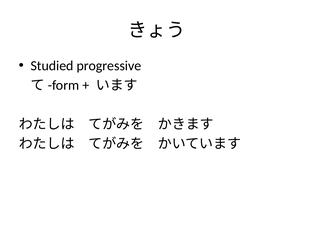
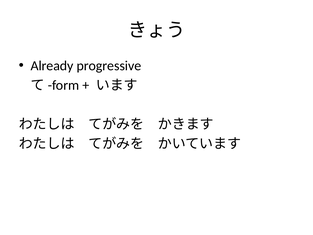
Studied: Studied -> Already
